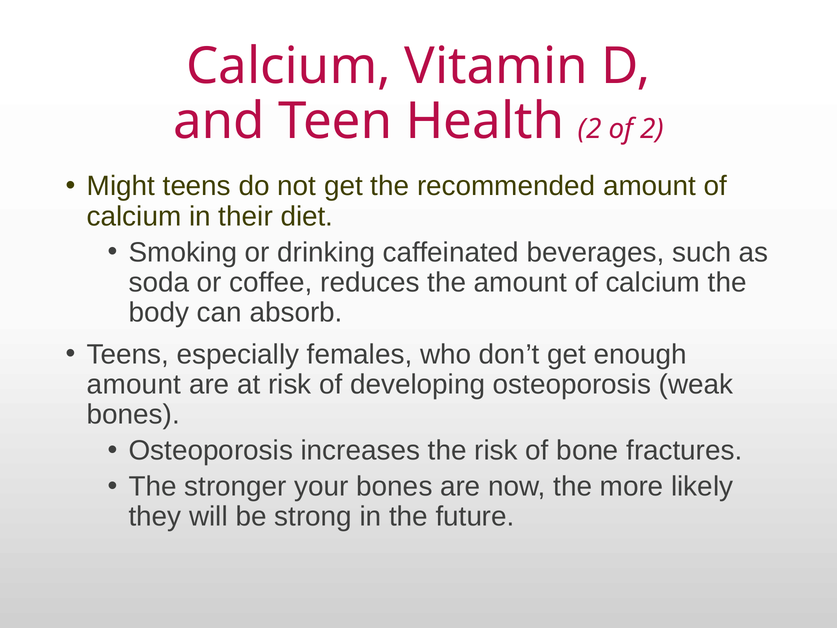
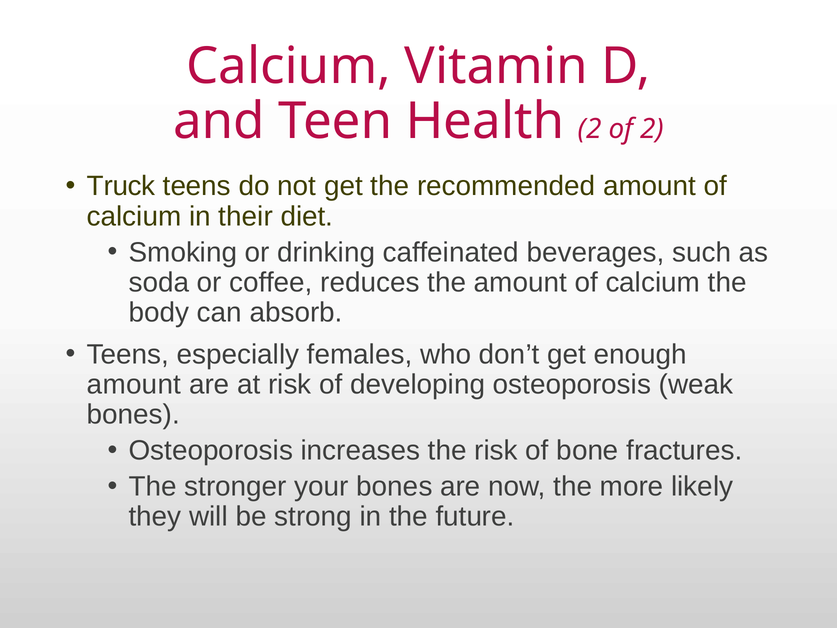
Might: Might -> Truck
